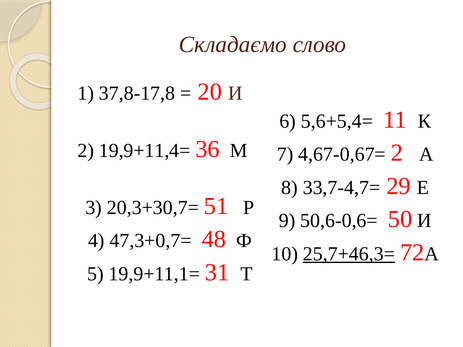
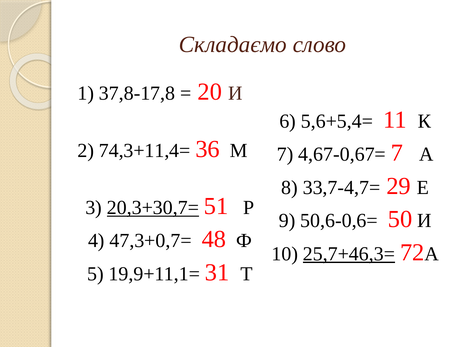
19,9+11,4=: 19,9+11,4= -> 74,3+11,4=
4,67-0,67= 2: 2 -> 7
20,3+30,7= underline: none -> present
